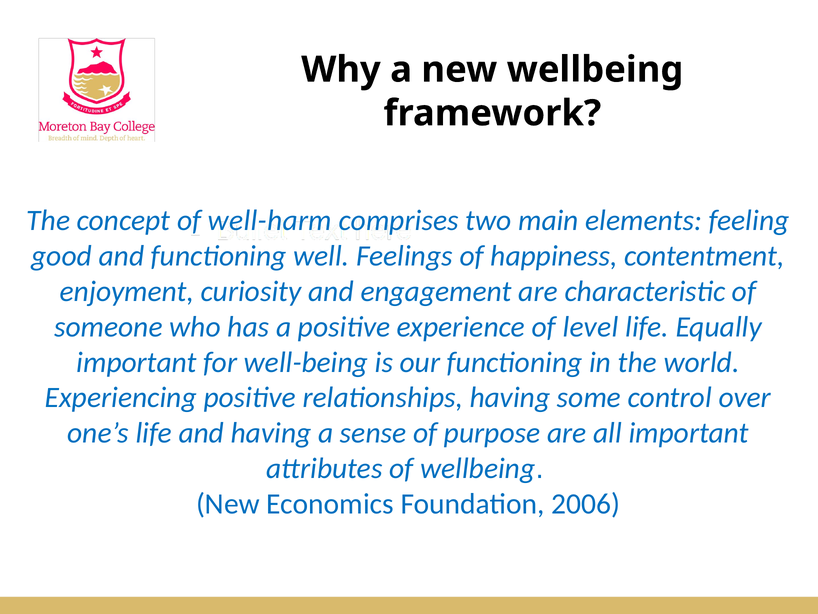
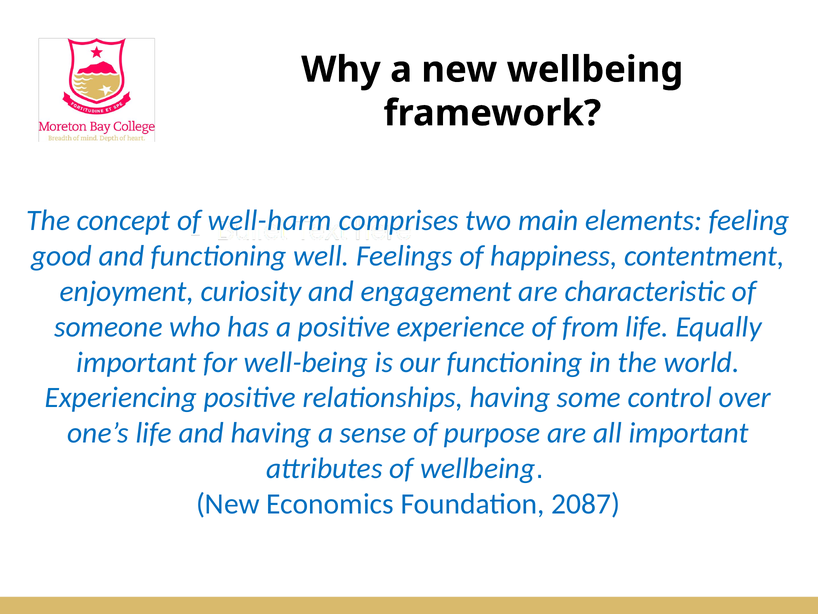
level: level -> from
2006: 2006 -> 2087
